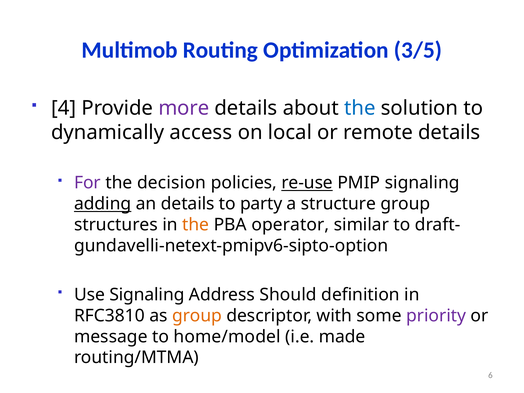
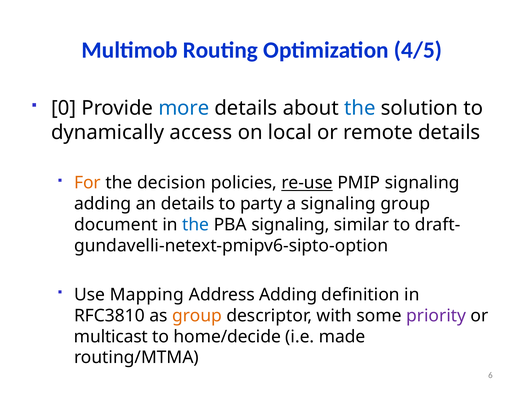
3/5: 3/5 -> 4/5
4: 4 -> 0
more colour: purple -> blue
For colour: purple -> orange
adding at (103, 204) underline: present -> none
a structure: structure -> signaling
structures: structures -> document
the at (196, 225) colour: orange -> blue
PBA operator: operator -> signaling
Use Signaling: Signaling -> Mapping
Address Should: Should -> Adding
message: message -> multicast
home/model: home/model -> home/decide
